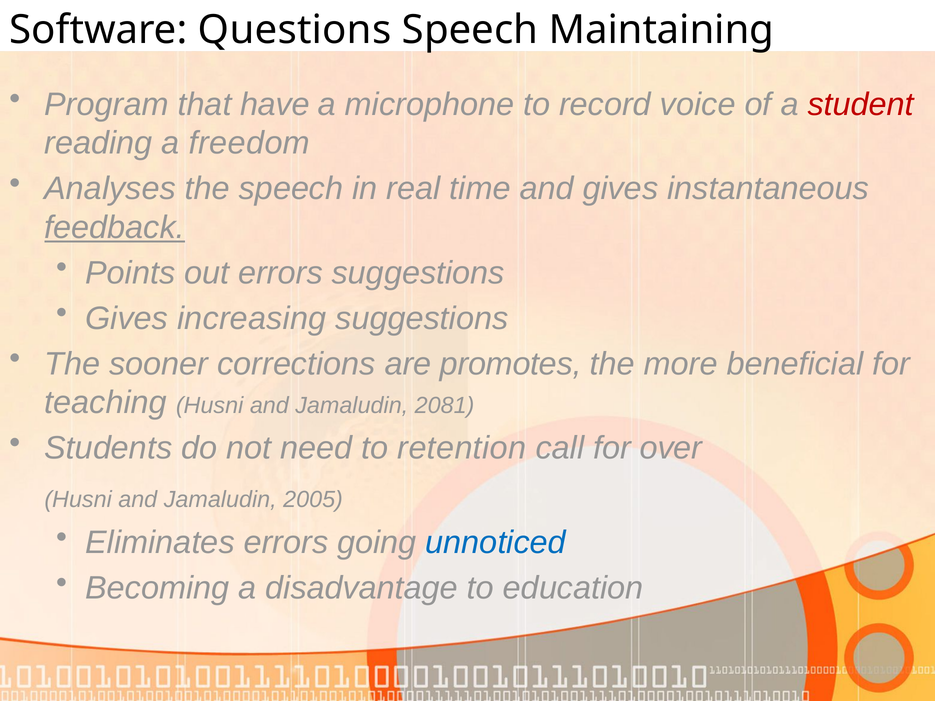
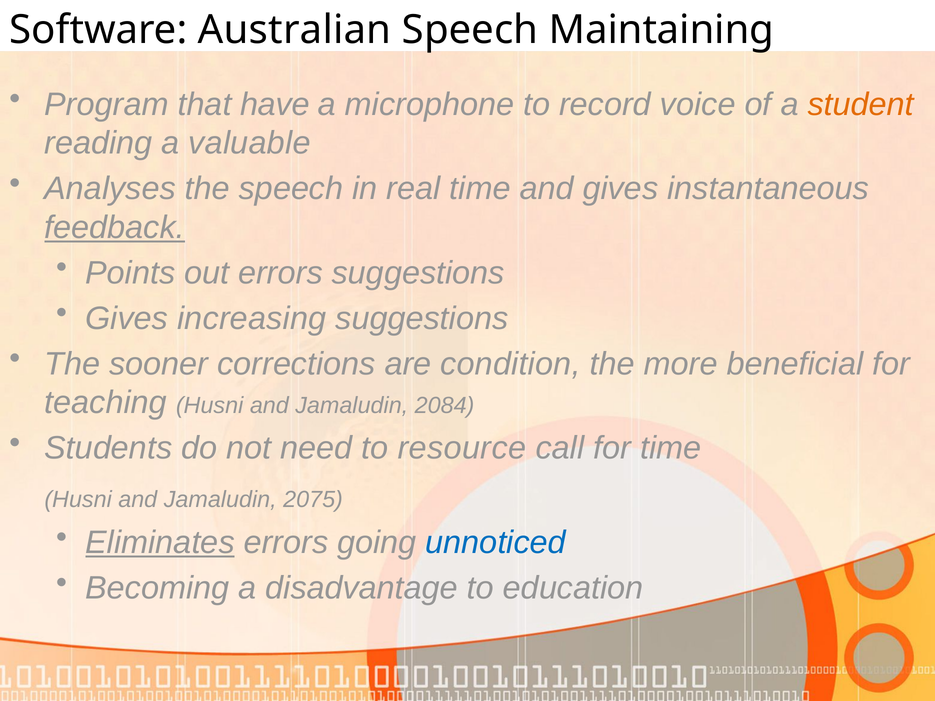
Questions: Questions -> Australian
student colour: red -> orange
freedom: freedom -> valuable
promotes: promotes -> condition
2081: 2081 -> 2084
retention: retention -> resource
for over: over -> time
2005: 2005 -> 2075
Eliminates underline: none -> present
